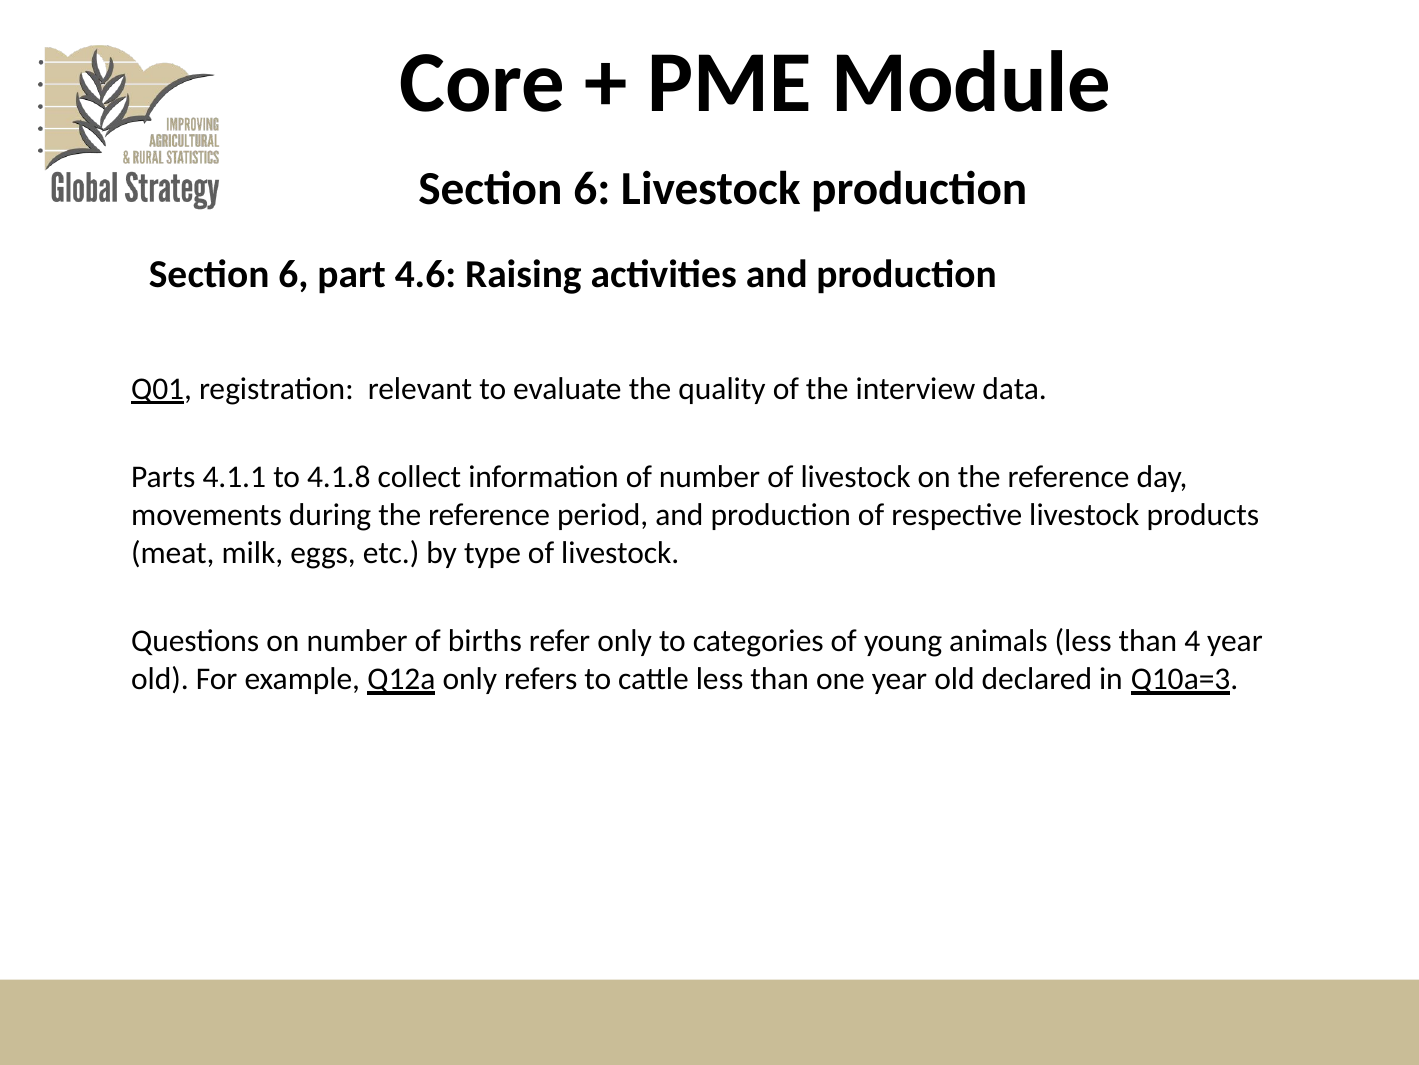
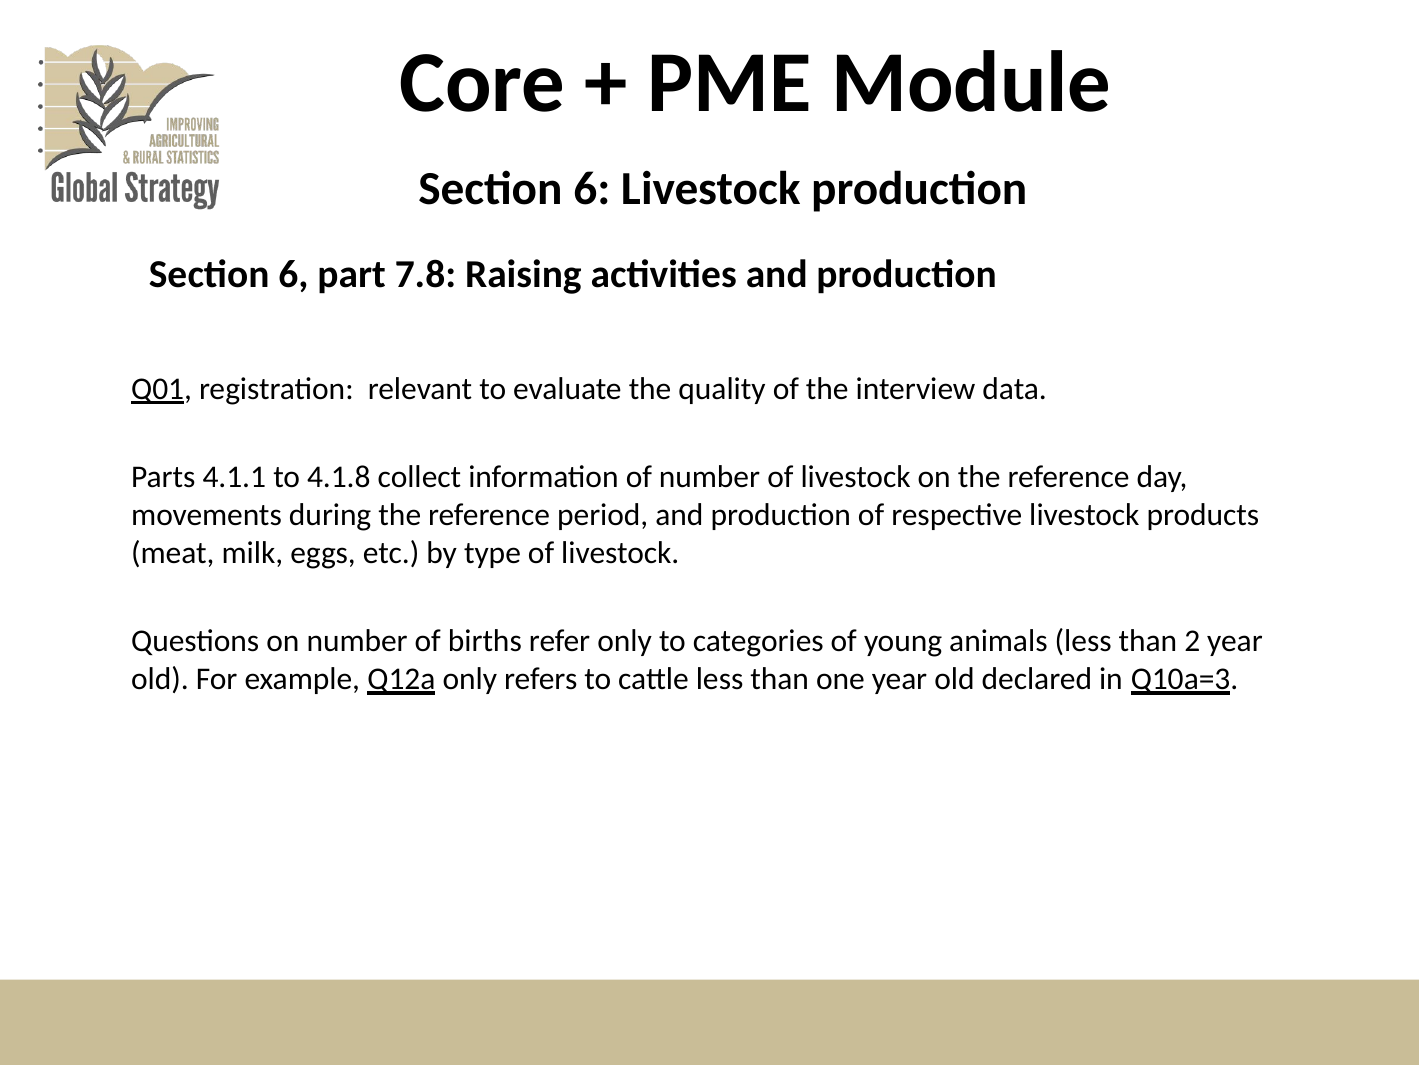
4.6: 4.6 -> 7.8
4: 4 -> 2
